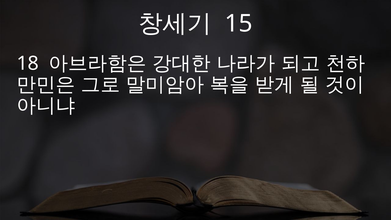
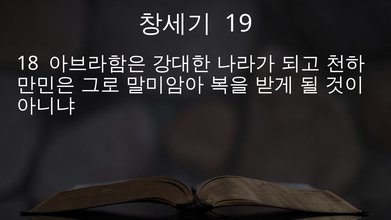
15: 15 -> 19
